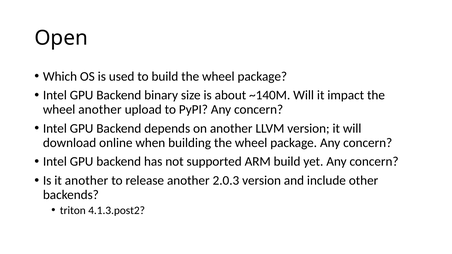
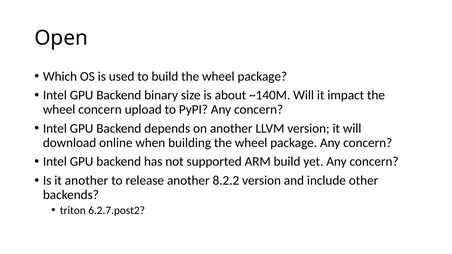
wheel another: another -> concern
2.0.3: 2.0.3 -> 8.2.2
4.1.3.post2: 4.1.3.post2 -> 6.2.7.post2
